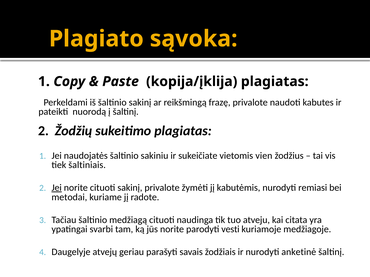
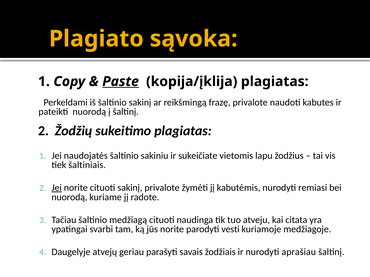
Paste underline: none -> present
vien: vien -> lapu
metodai at (69, 197): metodai -> nuorodą
anketinė: anketinė -> aprašiau
